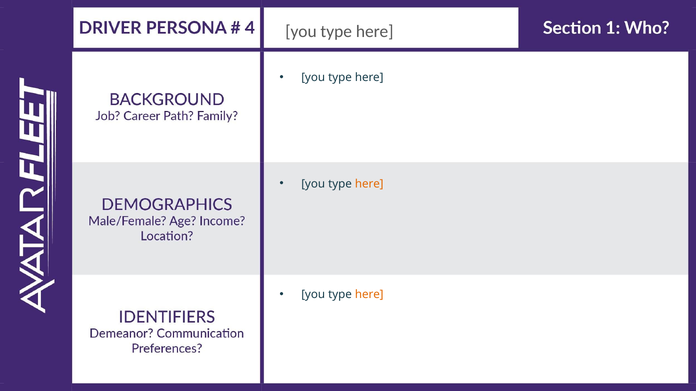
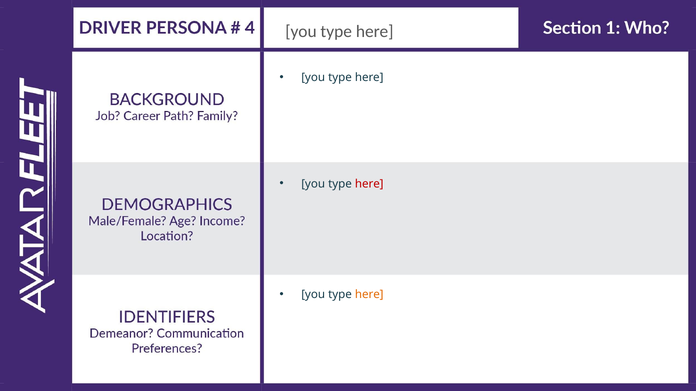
here at (369, 184) colour: orange -> red
